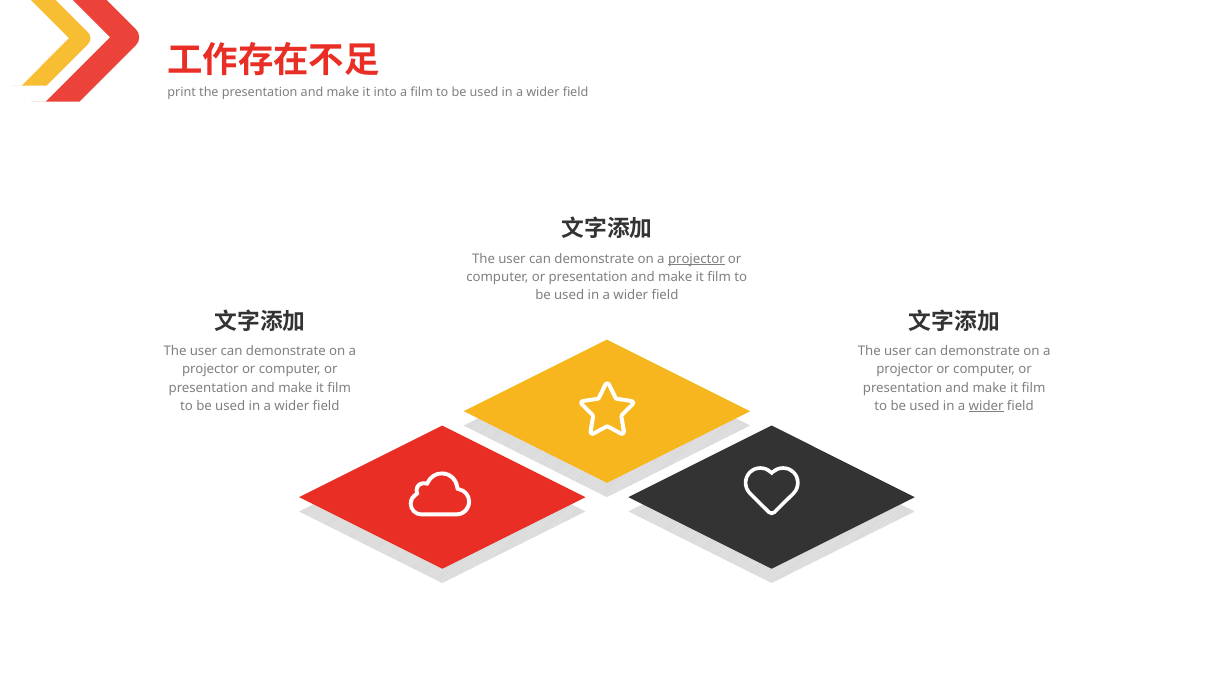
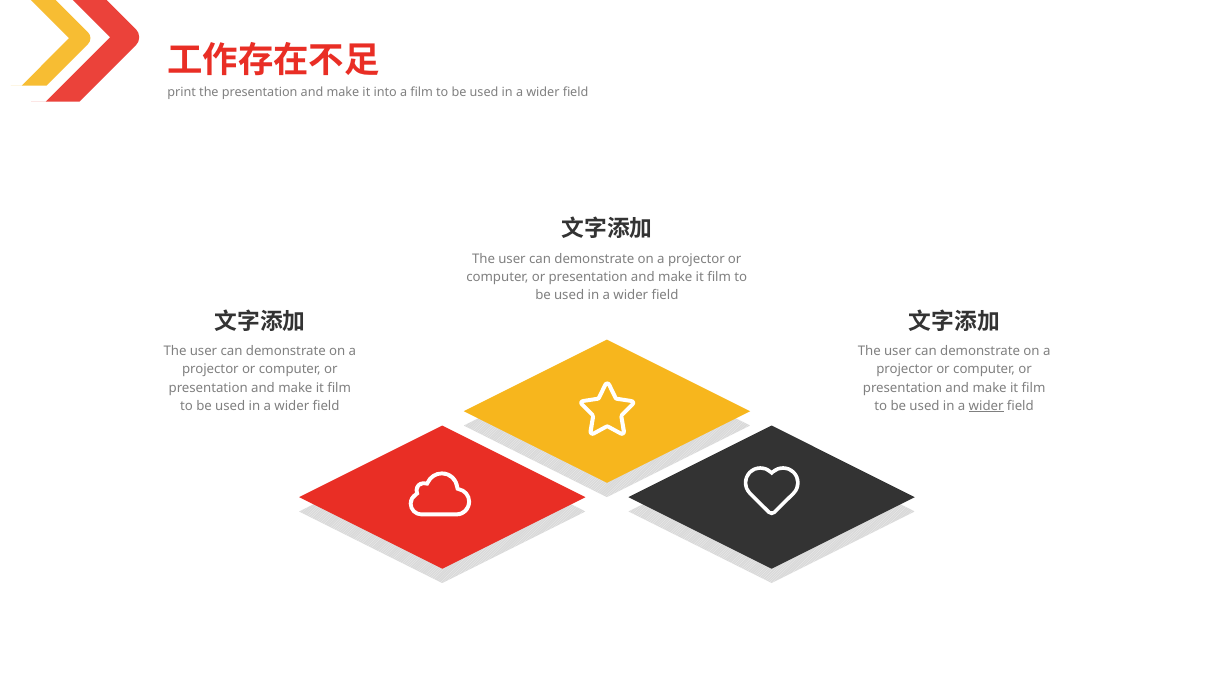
projector at (696, 259) underline: present -> none
